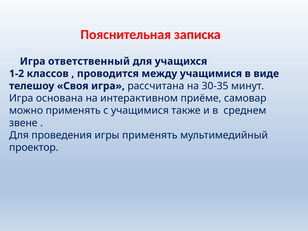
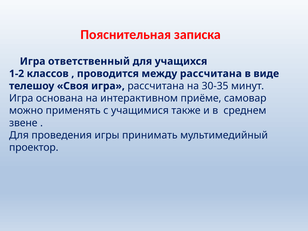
между учащимися: учащимися -> рассчитана
игры применять: применять -> принимать
